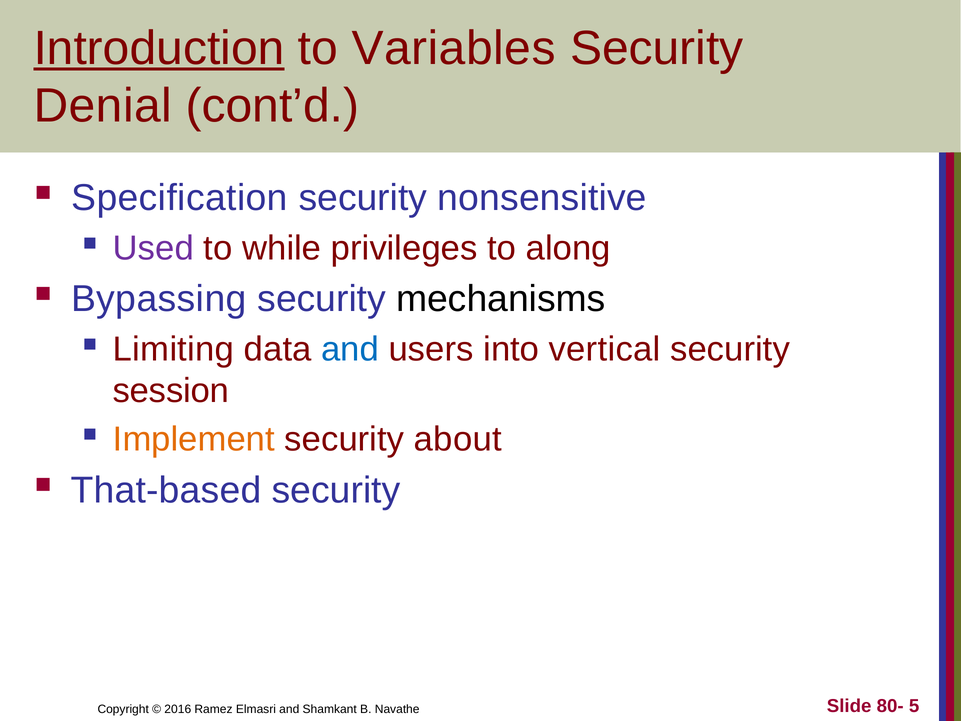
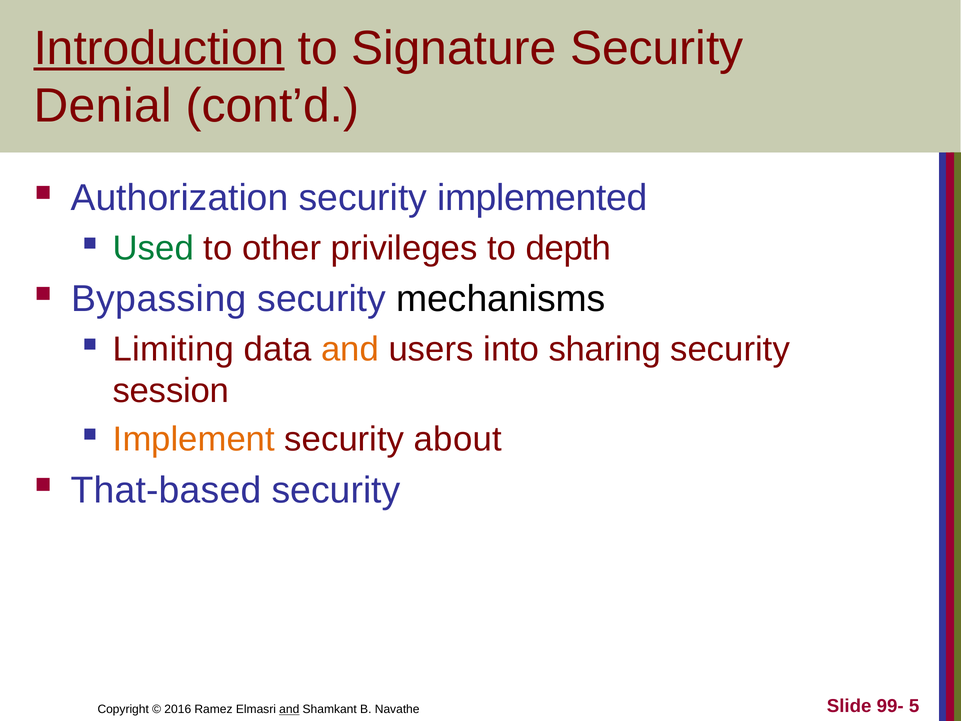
Variables: Variables -> Signature
Specification: Specification -> Authorization
nonsensitive: nonsensitive -> implemented
Used colour: purple -> green
while: while -> other
along: along -> depth
and at (350, 349) colour: blue -> orange
vertical: vertical -> sharing
80-: 80- -> 99-
and at (289, 709) underline: none -> present
